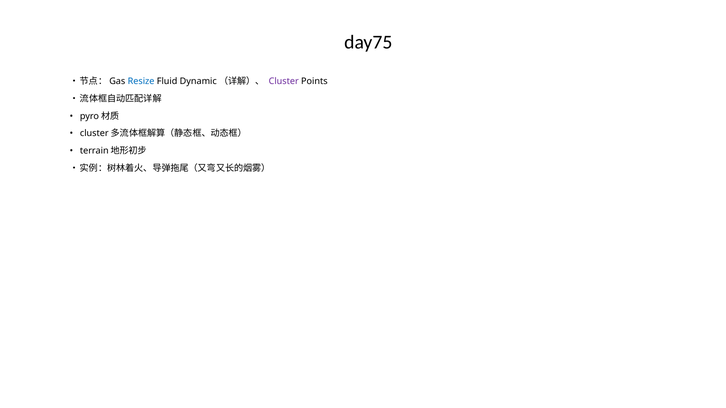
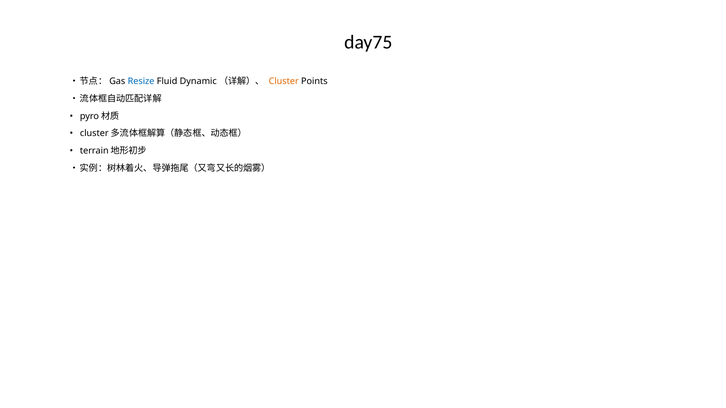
Cluster colour: purple -> orange
